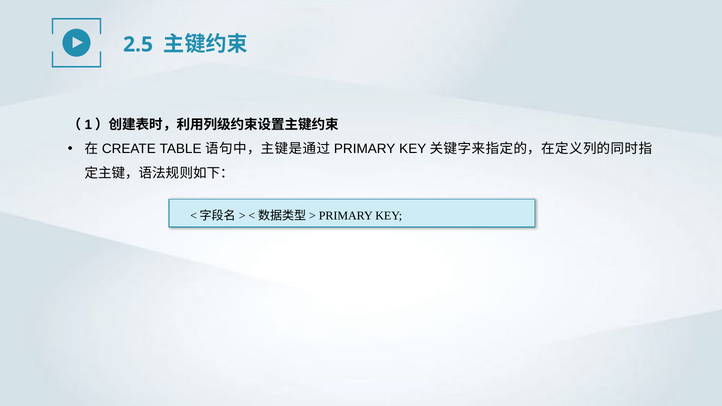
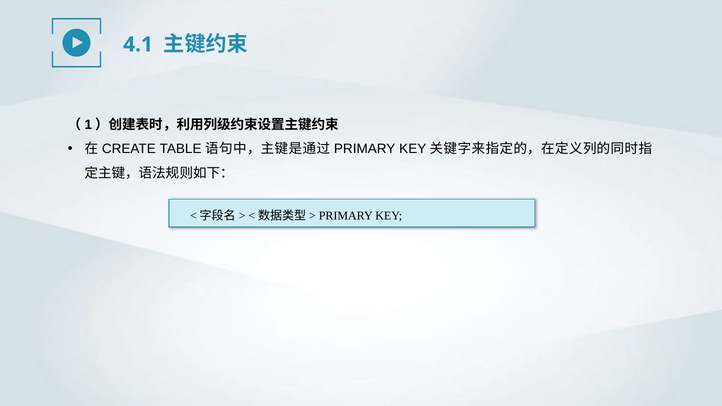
2.5: 2.5 -> 4.1
